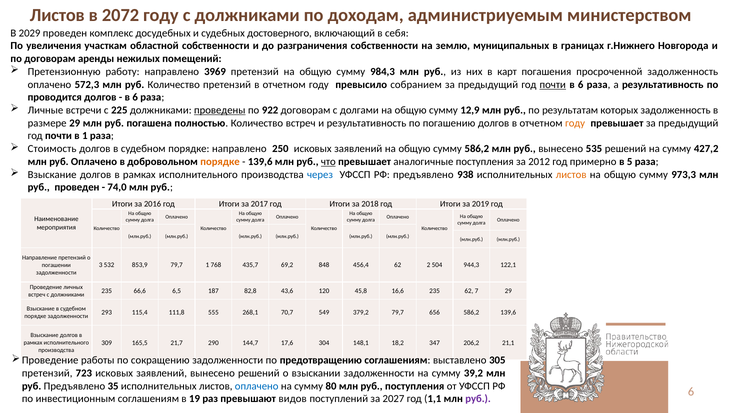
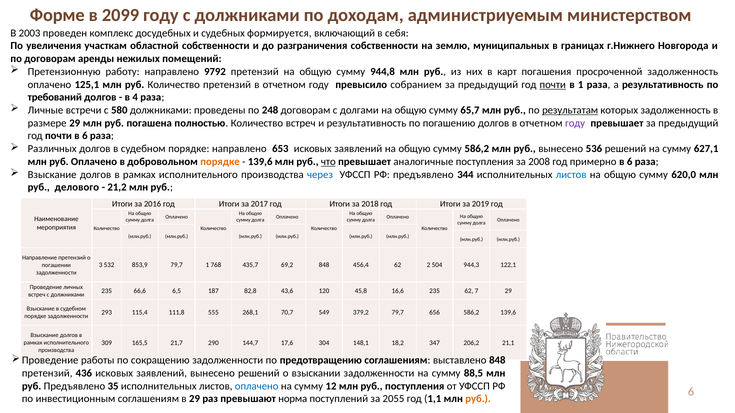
Листов at (57, 15): Листов -> Форме
2072: 2072 -> 2099
2029: 2029 -> 2003
достоверного: достоверного -> формируется
3969: 3969 -> 9792
984,3: 984,3 -> 944,8
572,3: 572,3 -> 125,1
6 at (581, 85): 6 -> 1
проводится: проводится -> требований
6 at (135, 97): 6 -> 4
225: 225 -> 580
проведены underline: present -> none
922: 922 -> 248
12,9: 12,9 -> 65,7
результатам underline: none -> present
году at (575, 123) colour: orange -> purple
почти в 1: 1 -> 6
Стоимость: Стоимость -> Различных
250: 250 -> 653
535: 535 -> 536
427,2: 427,2 -> 627,1
2012: 2012 -> 2008
примерно в 5: 5 -> 6
938: 938 -> 344
листов at (571, 175) colour: orange -> blue
973,3: 973,3 -> 620,0
руб проведен: проведен -> делового
74,0: 74,0 -> 21,2
выставлено 305: 305 -> 848
723: 723 -> 436
39,2: 39,2 -> 88,5
80: 80 -> 12
в 19: 19 -> 29
видов: видов -> норма
2027: 2027 -> 2055
руб at (478, 399) colour: purple -> orange
